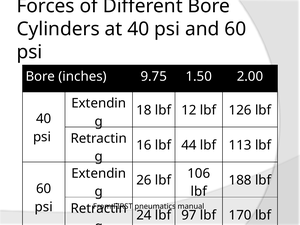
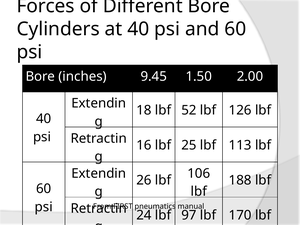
9.75: 9.75 -> 9.45
12: 12 -> 52
44: 44 -> 25
